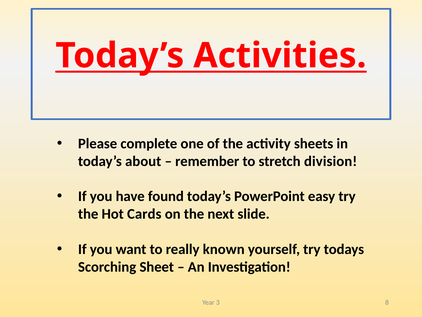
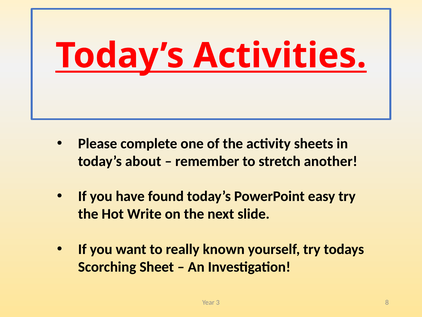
division: division -> another
Cards: Cards -> Write
